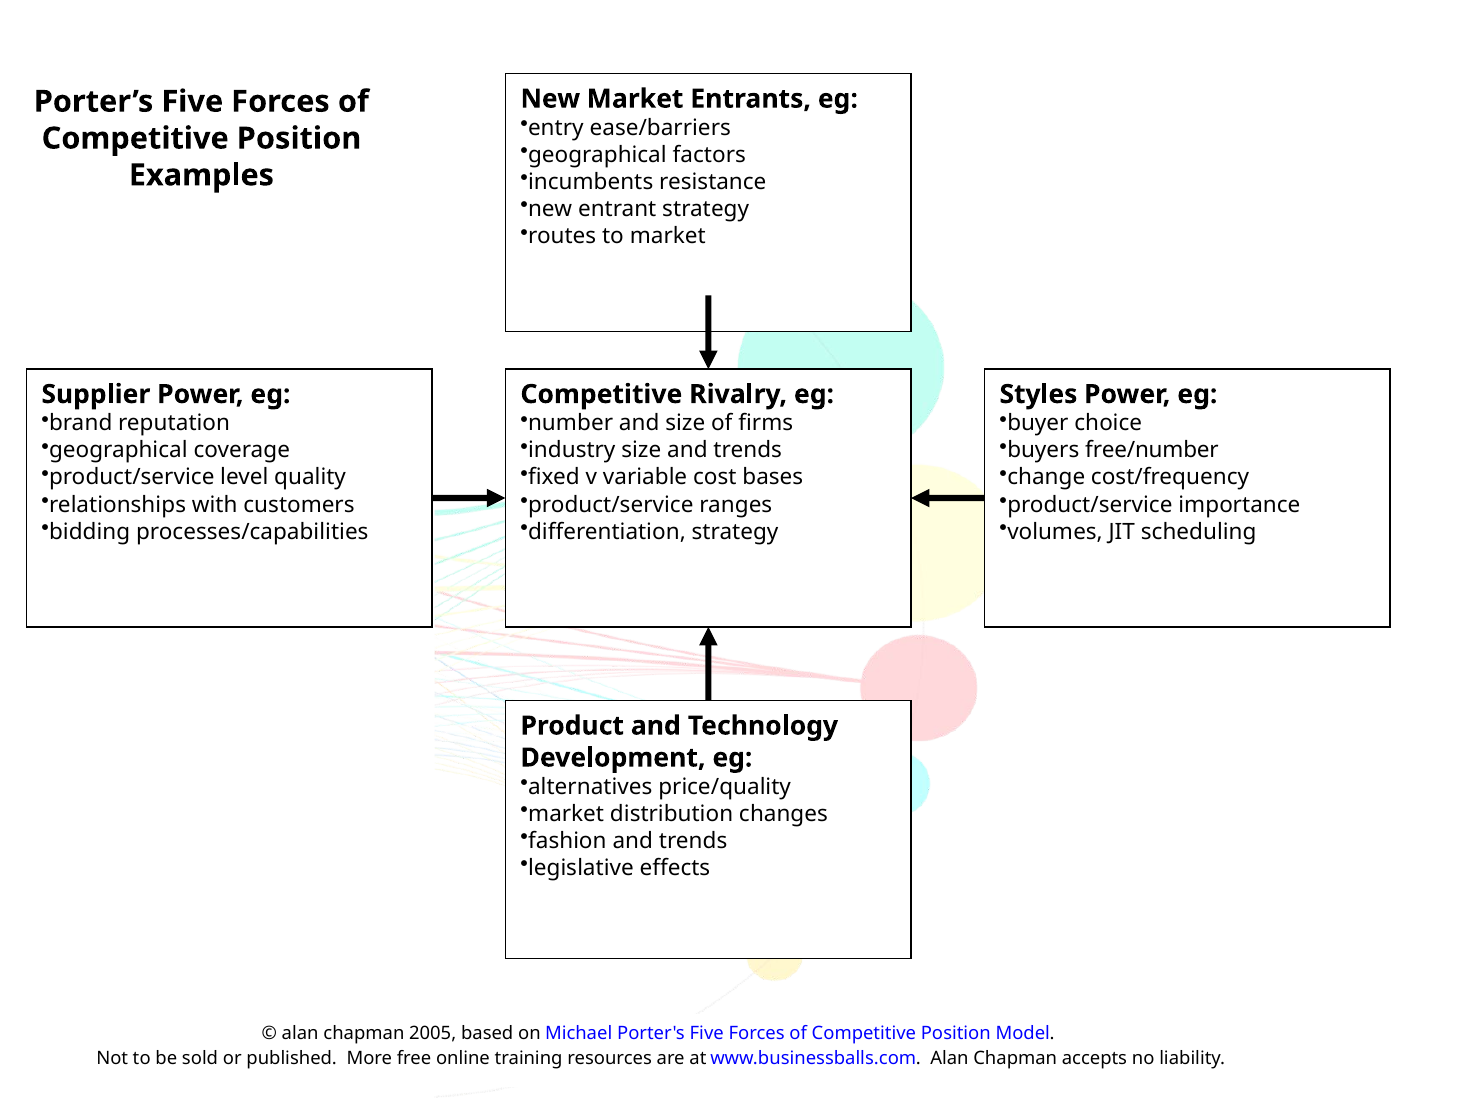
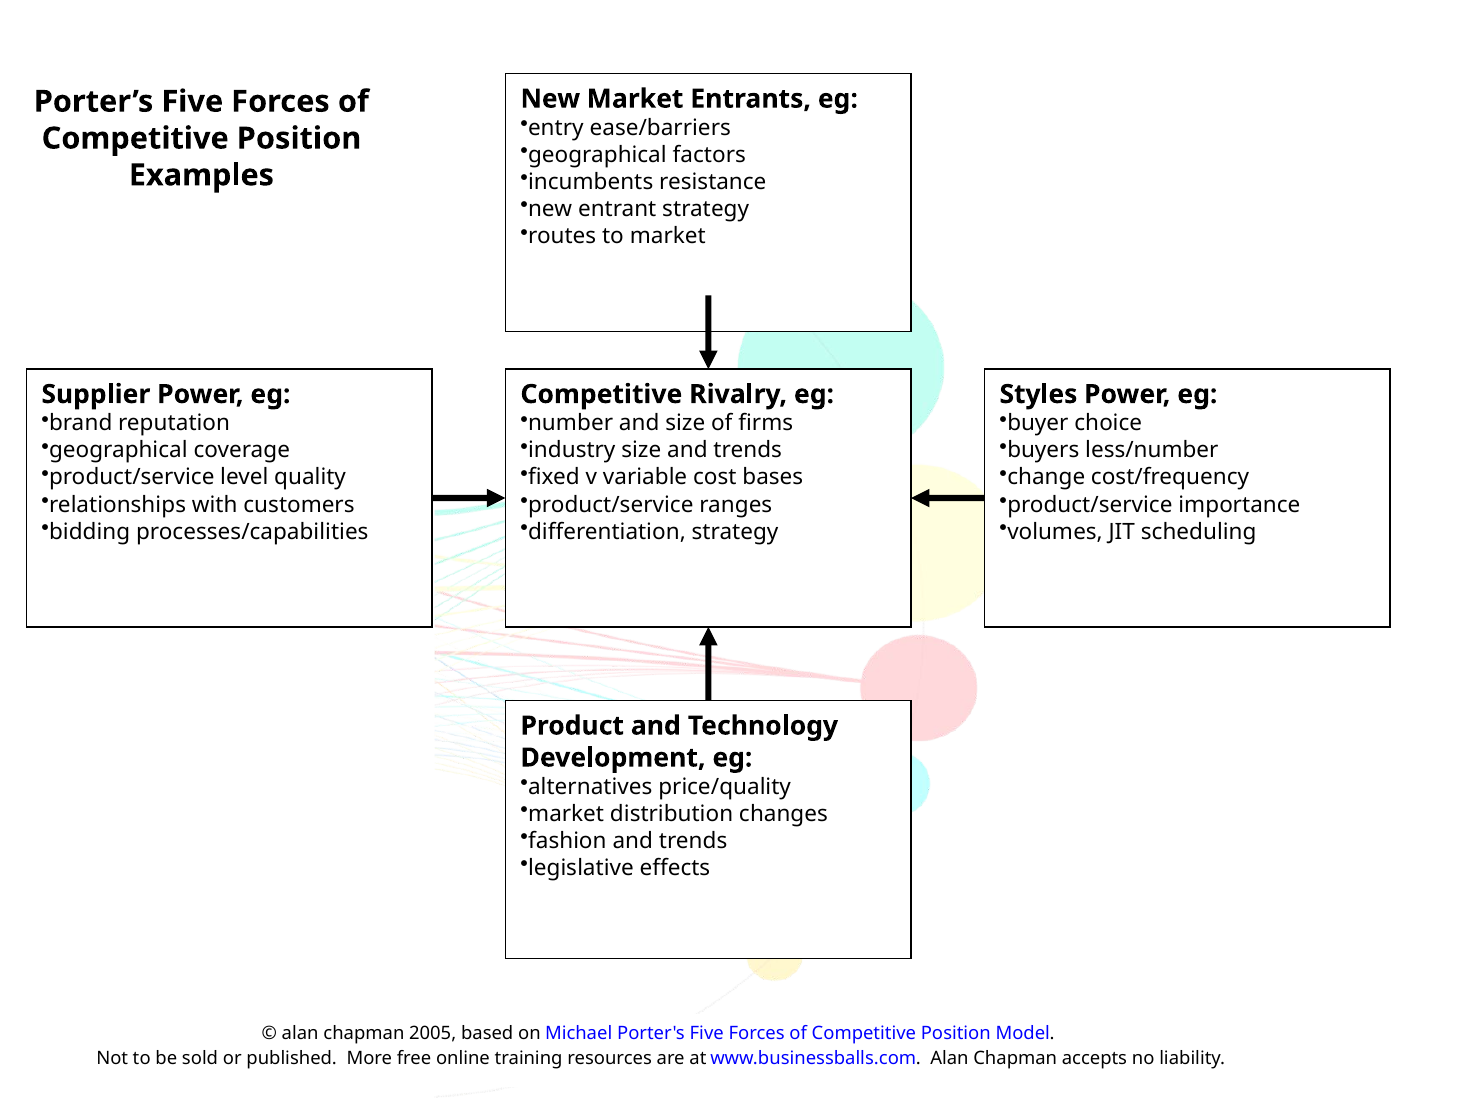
free/number: free/number -> less/number
